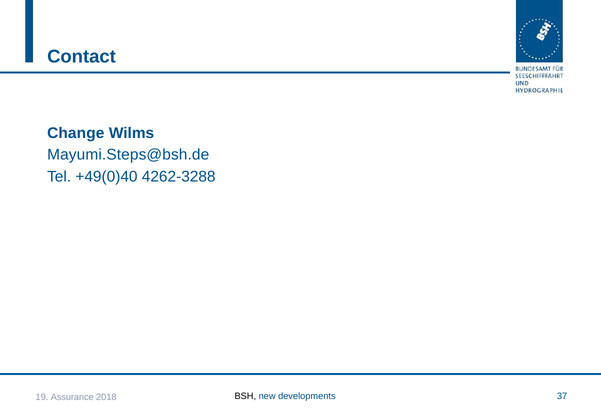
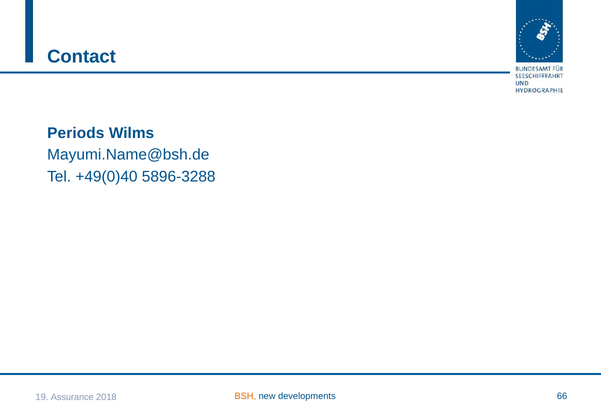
Change: Change -> Periods
Mayumi.Steps@bsh.de: Mayumi.Steps@bsh.de -> Mayumi.Name@bsh.de
4262-3288: 4262-3288 -> 5896-3288
BSH colour: black -> orange
37: 37 -> 66
